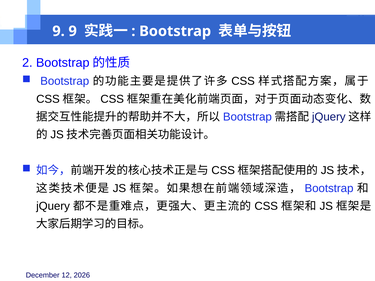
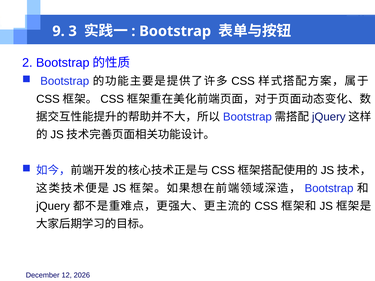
9 9: 9 -> 3
